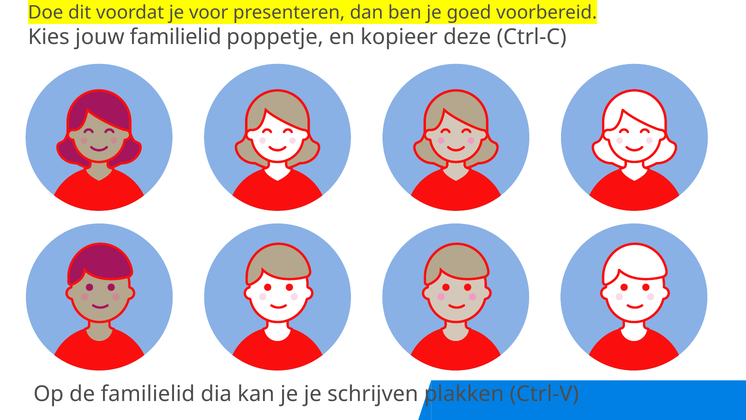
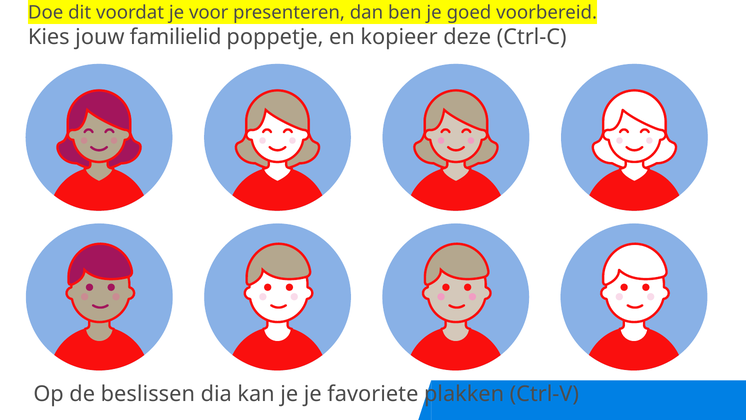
de familielid: familielid -> beslissen
schrijven: schrijven -> favoriete
